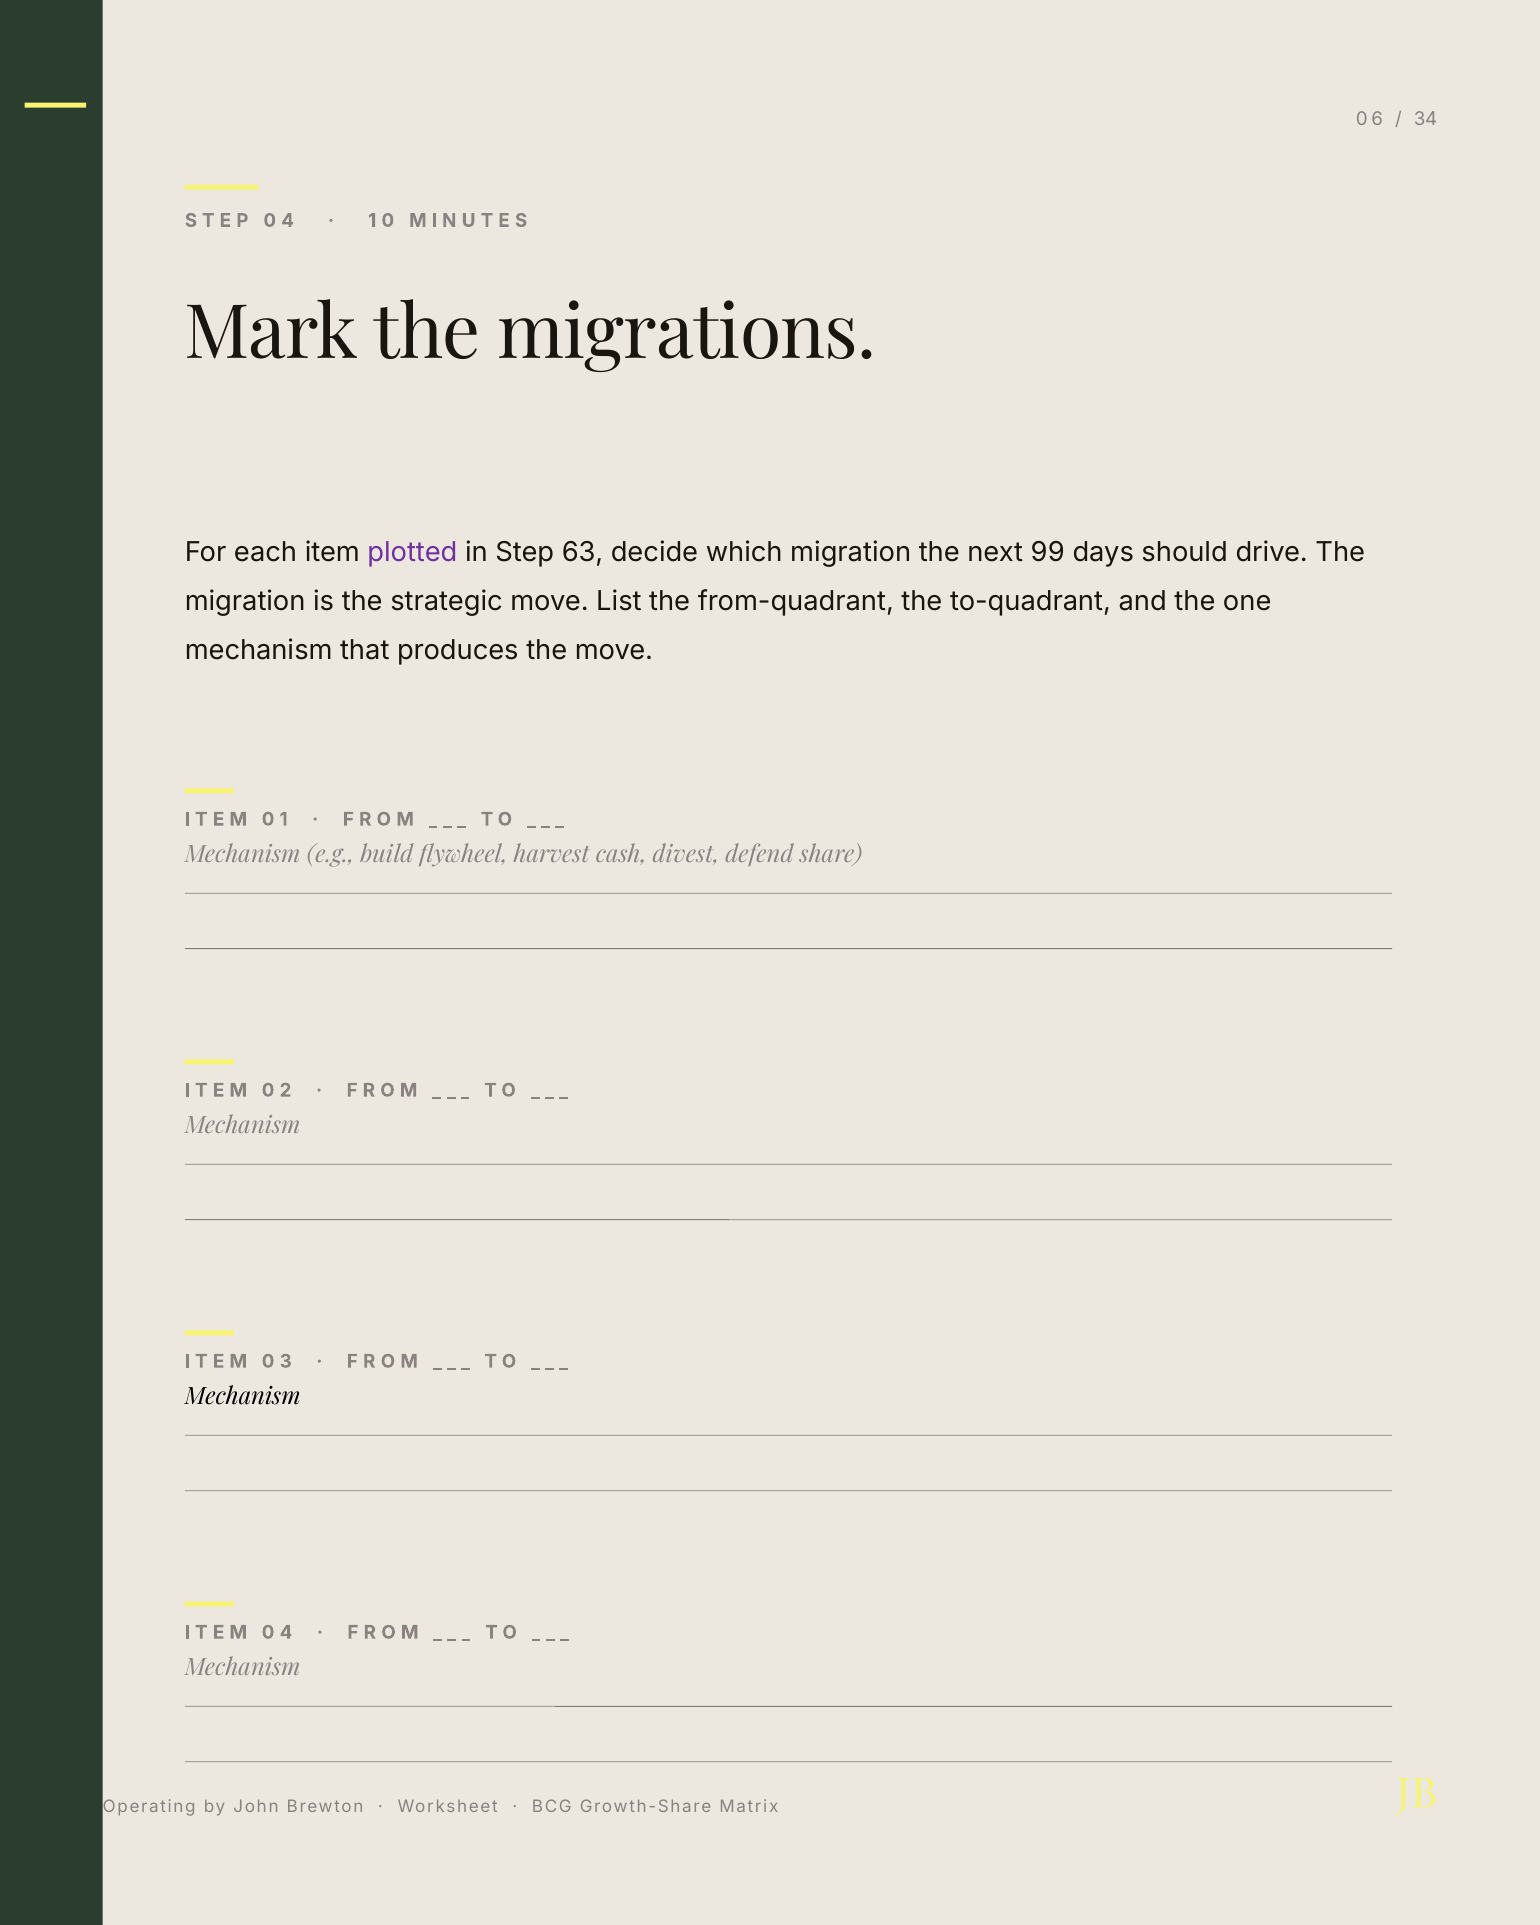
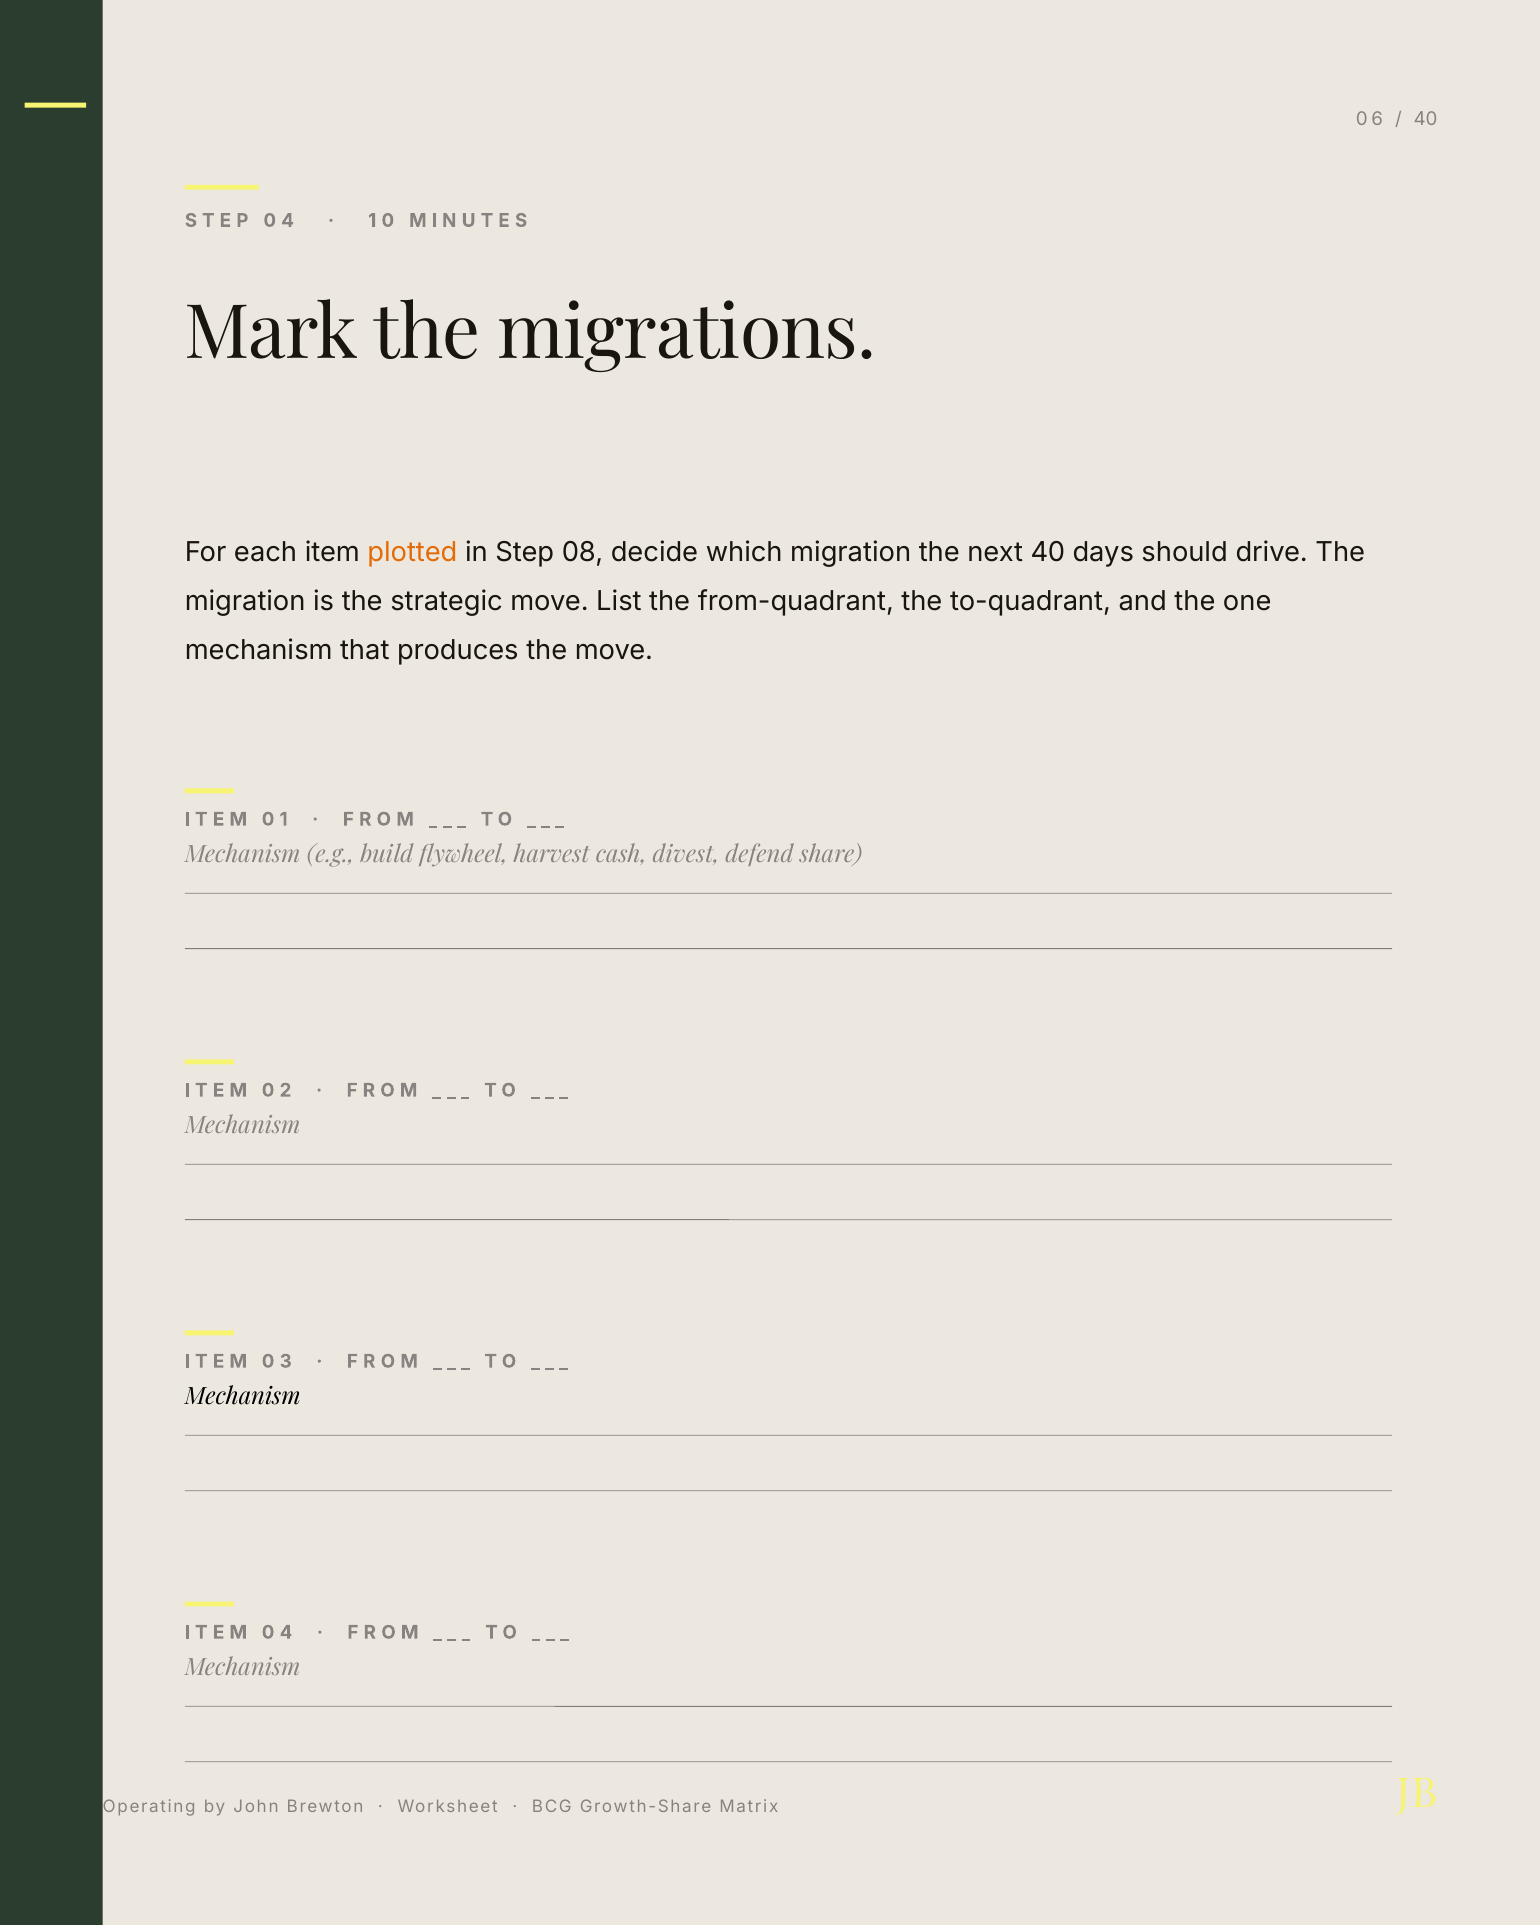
34 at (1426, 119): 34 -> 40
plotted colour: purple -> orange
63: 63 -> 08
next 99: 99 -> 40
